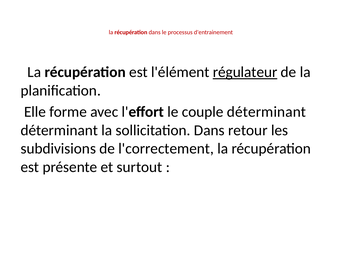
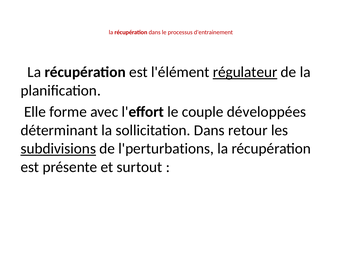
couple déterminant: déterminant -> développées
subdivisions underline: none -> present
l'correctement: l'correctement -> l'perturbations
